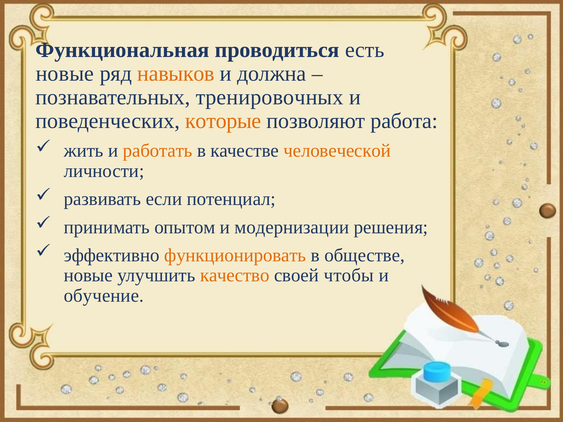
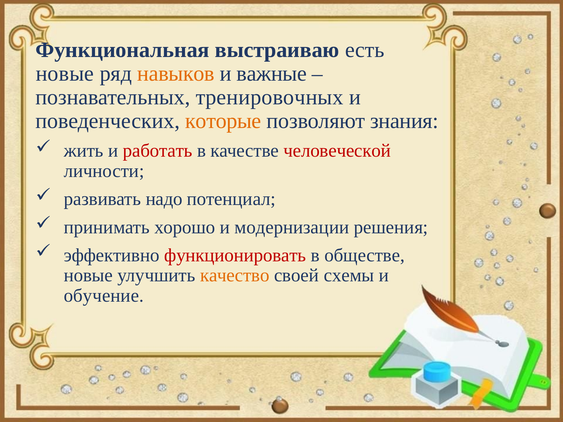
проводиться: проводиться -> выстраиваю
должна: должна -> важные
работа: работа -> знания
работать colour: orange -> red
человеческой colour: orange -> red
если: если -> надо
опытом: опытом -> хорошо
функционировать colour: orange -> red
чтобы: чтобы -> схемы
